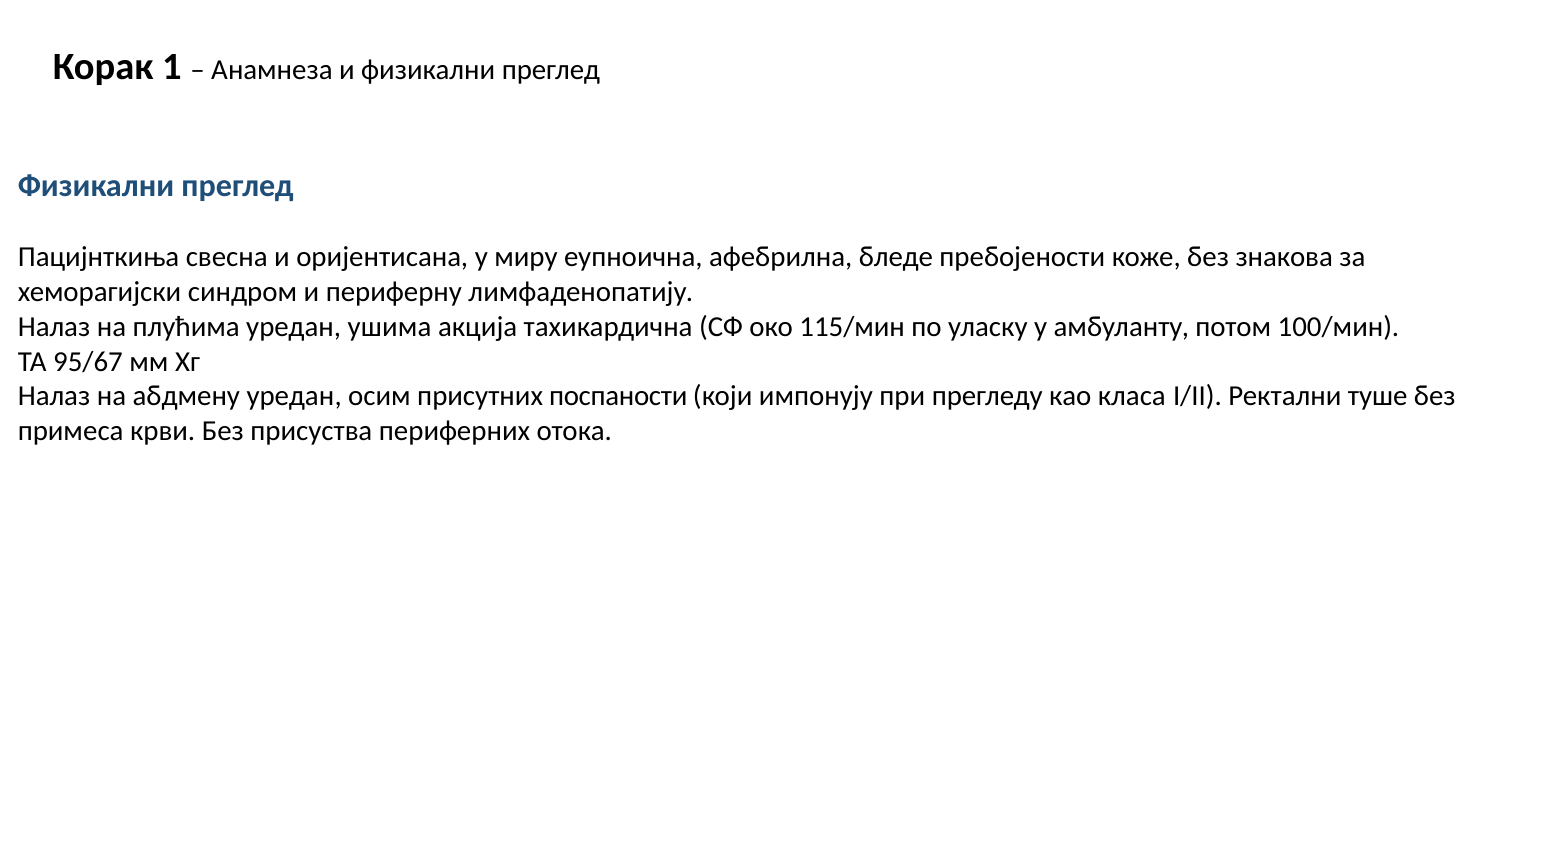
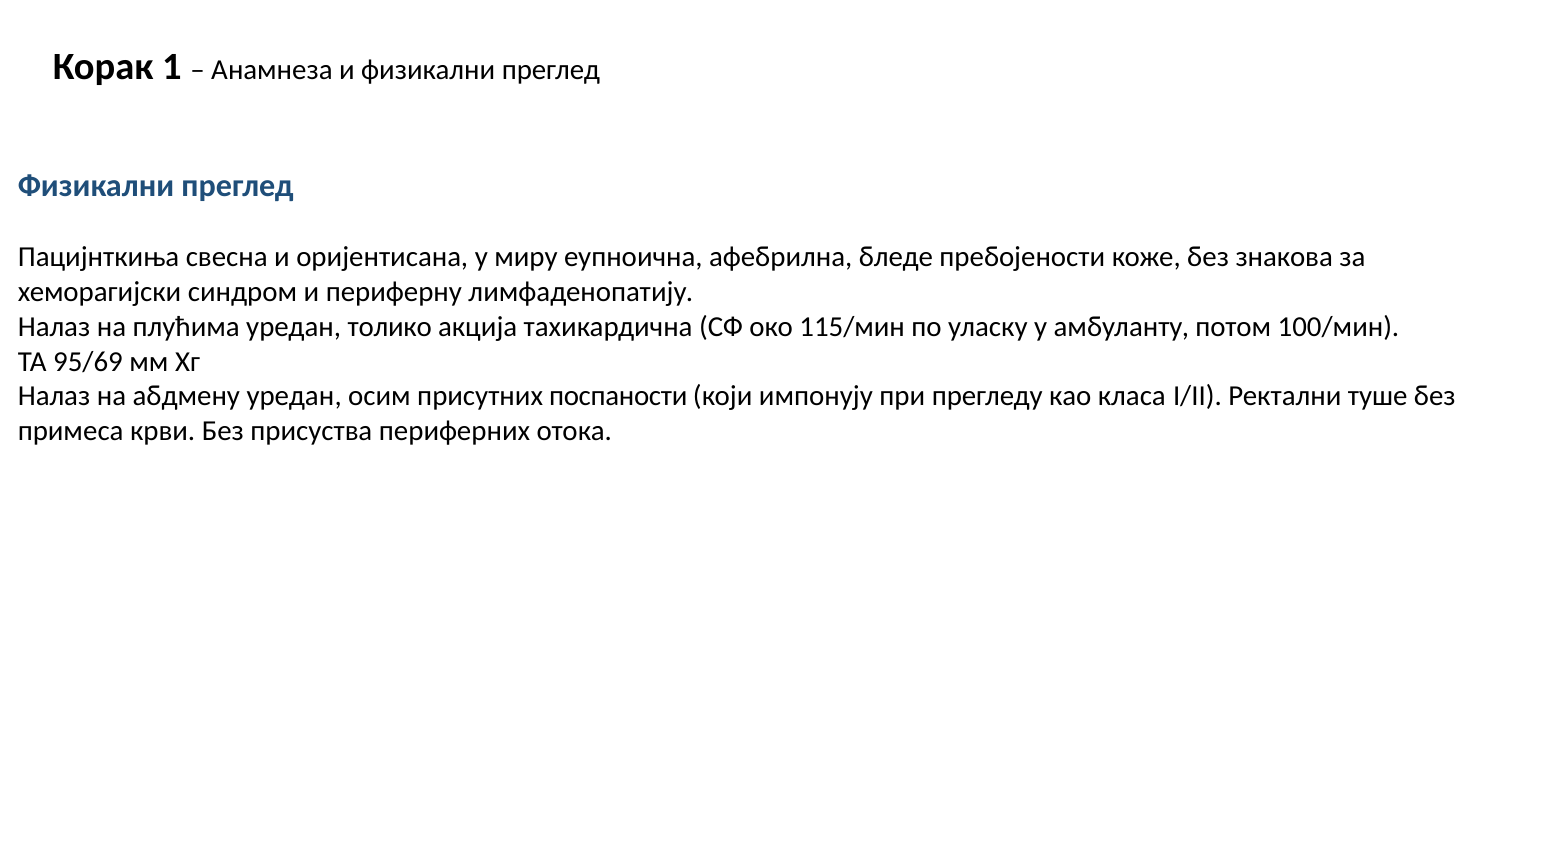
ушима: ушима -> толико
95/67: 95/67 -> 95/69
